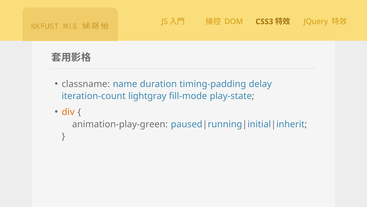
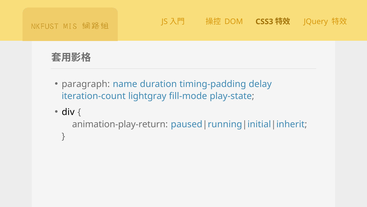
classname: classname -> paragraph
div colour: orange -> black
animation-play-green: animation-play-green -> animation-play-return
